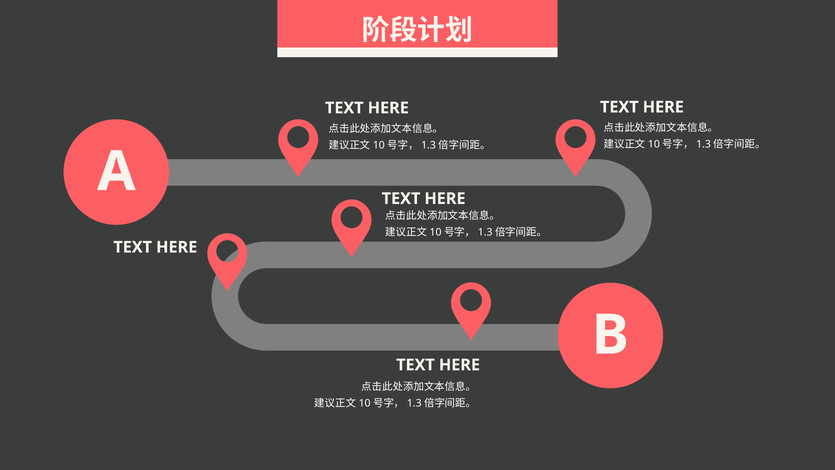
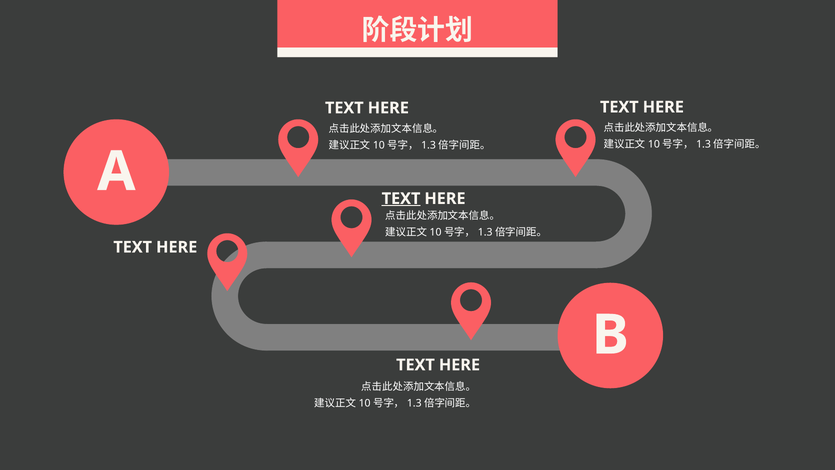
TEXT at (401, 198) underline: none -> present
